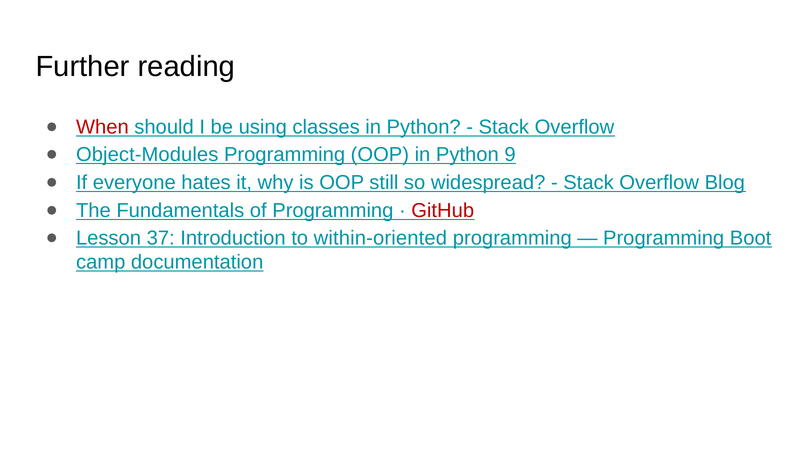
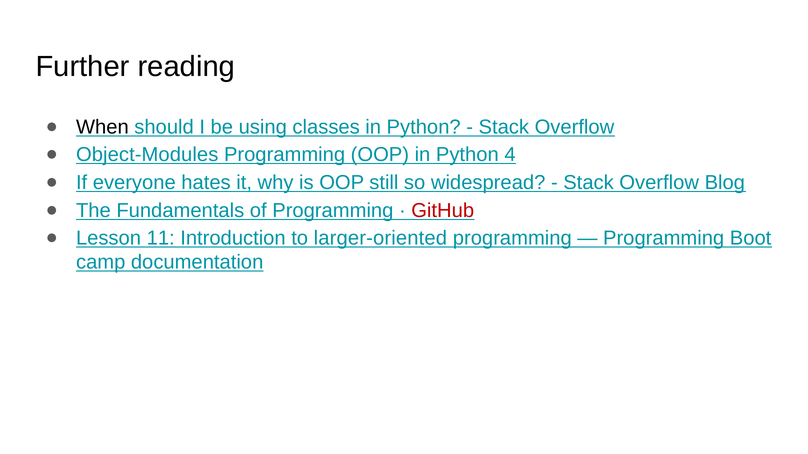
When colour: red -> black
9: 9 -> 4
37: 37 -> 11
within-oriented: within-oriented -> larger-oriented
